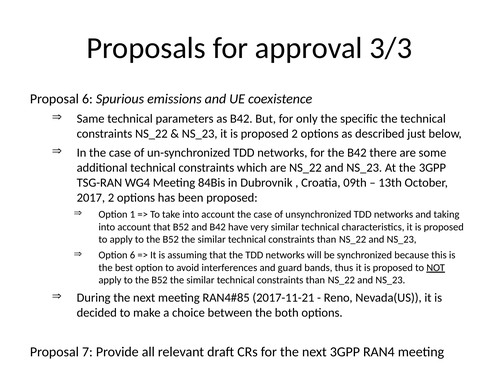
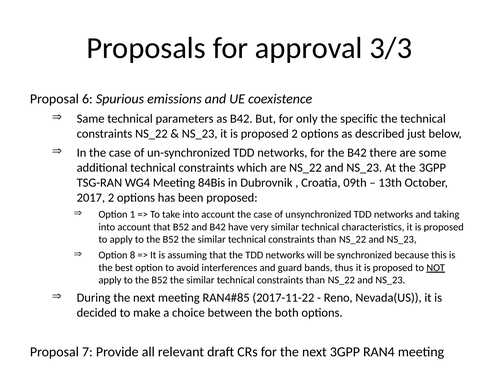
Option 6: 6 -> 8
2017-11-21: 2017-11-21 -> 2017-11-22
